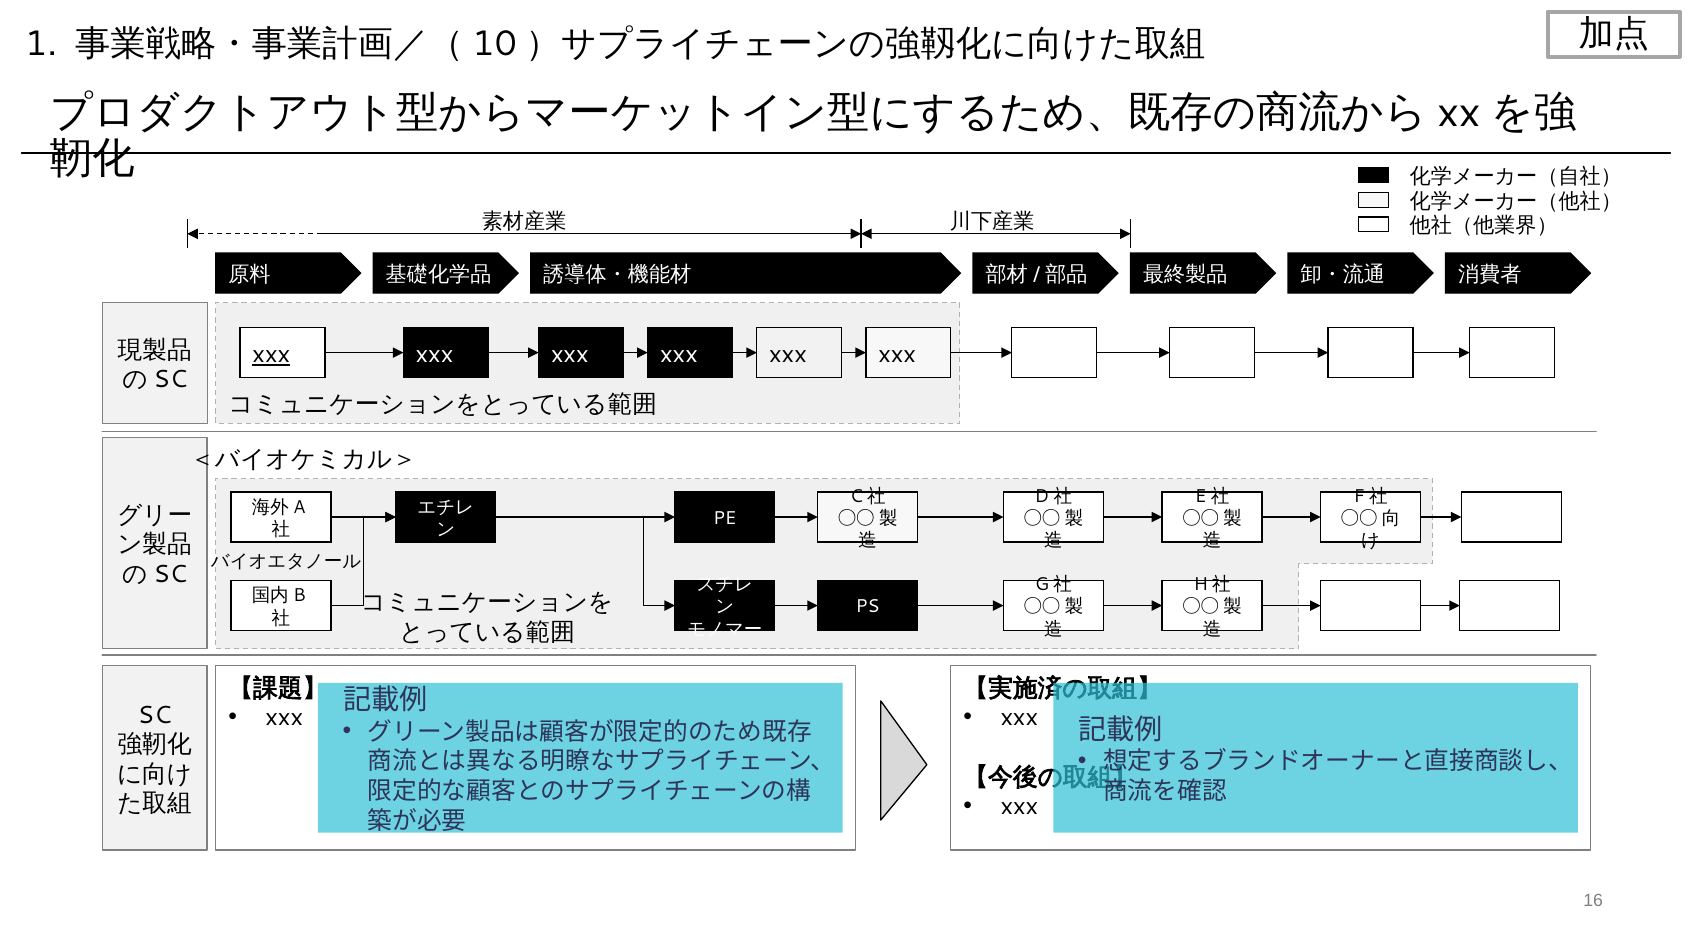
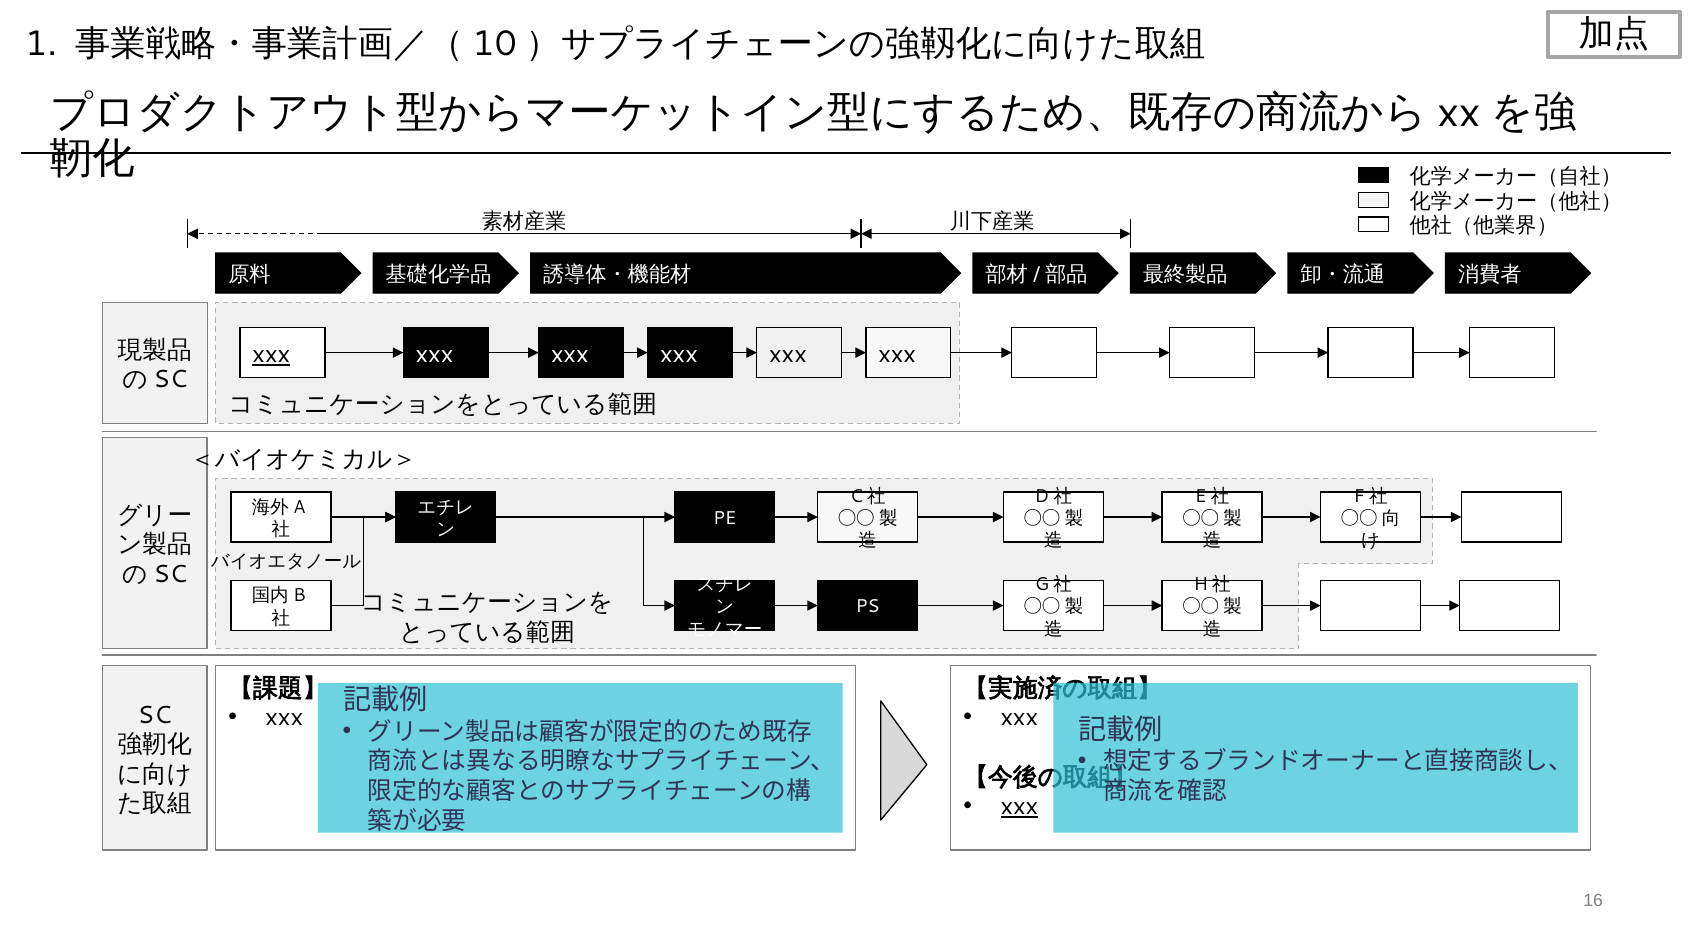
xxx at (1019, 806) underline: none -> present
